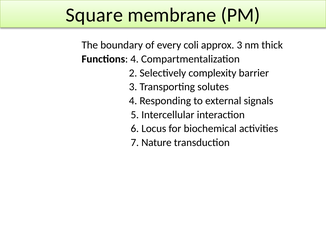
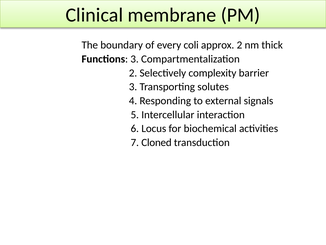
Square: Square -> Clinical
approx 3: 3 -> 2
Functions 4: 4 -> 3
Nature: Nature -> Cloned
